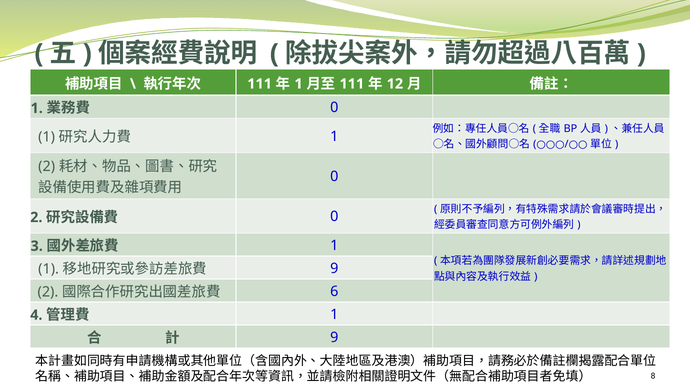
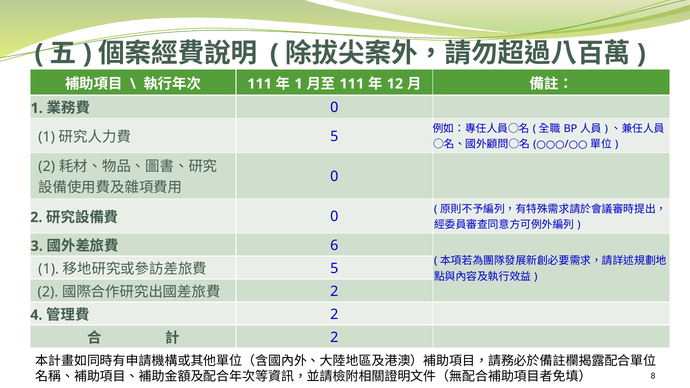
1 at (334, 136): 1 -> 5
1 at (334, 245): 1 -> 6
9 at (334, 268): 9 -> 5
6 at (334, 291): 6 -> 2
1 at (334, 314): 1 -> 2
9 at (334, 337): 9 -> 2
